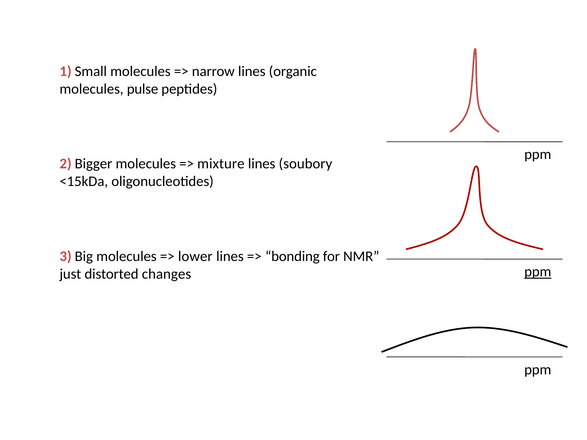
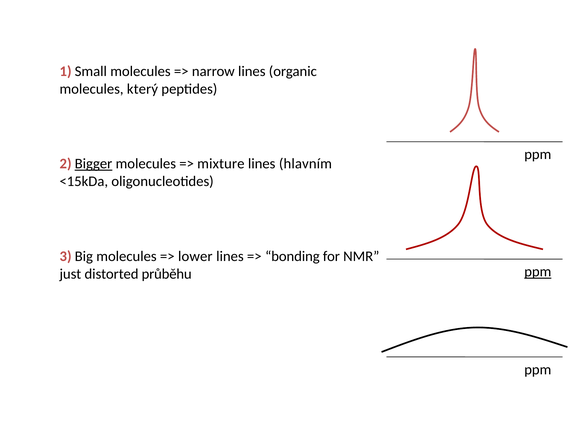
pulse: pulse -> který
Bigger underline: none -> present
soubory: soubory -> hlavním
changes: changes -> průběhu
